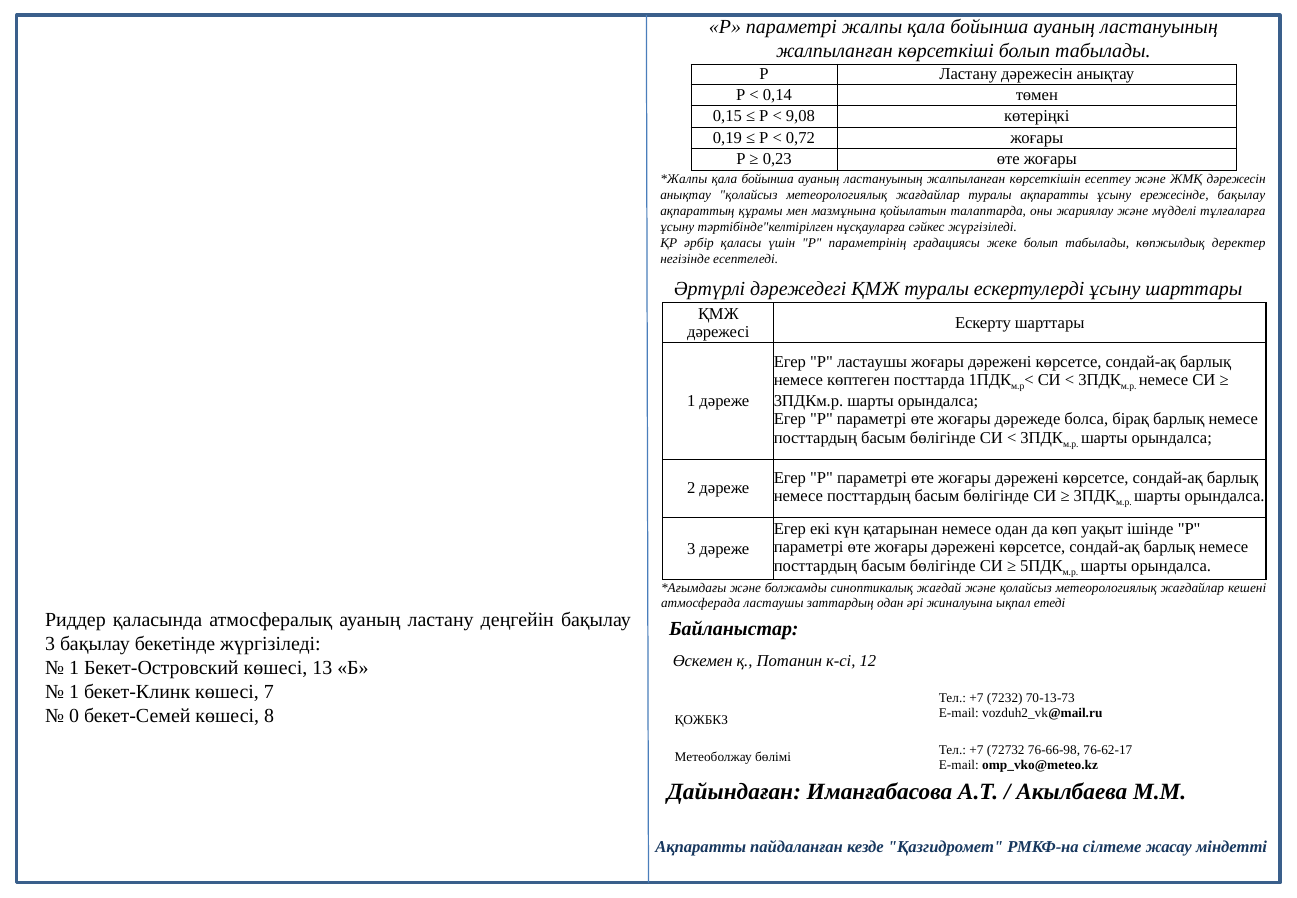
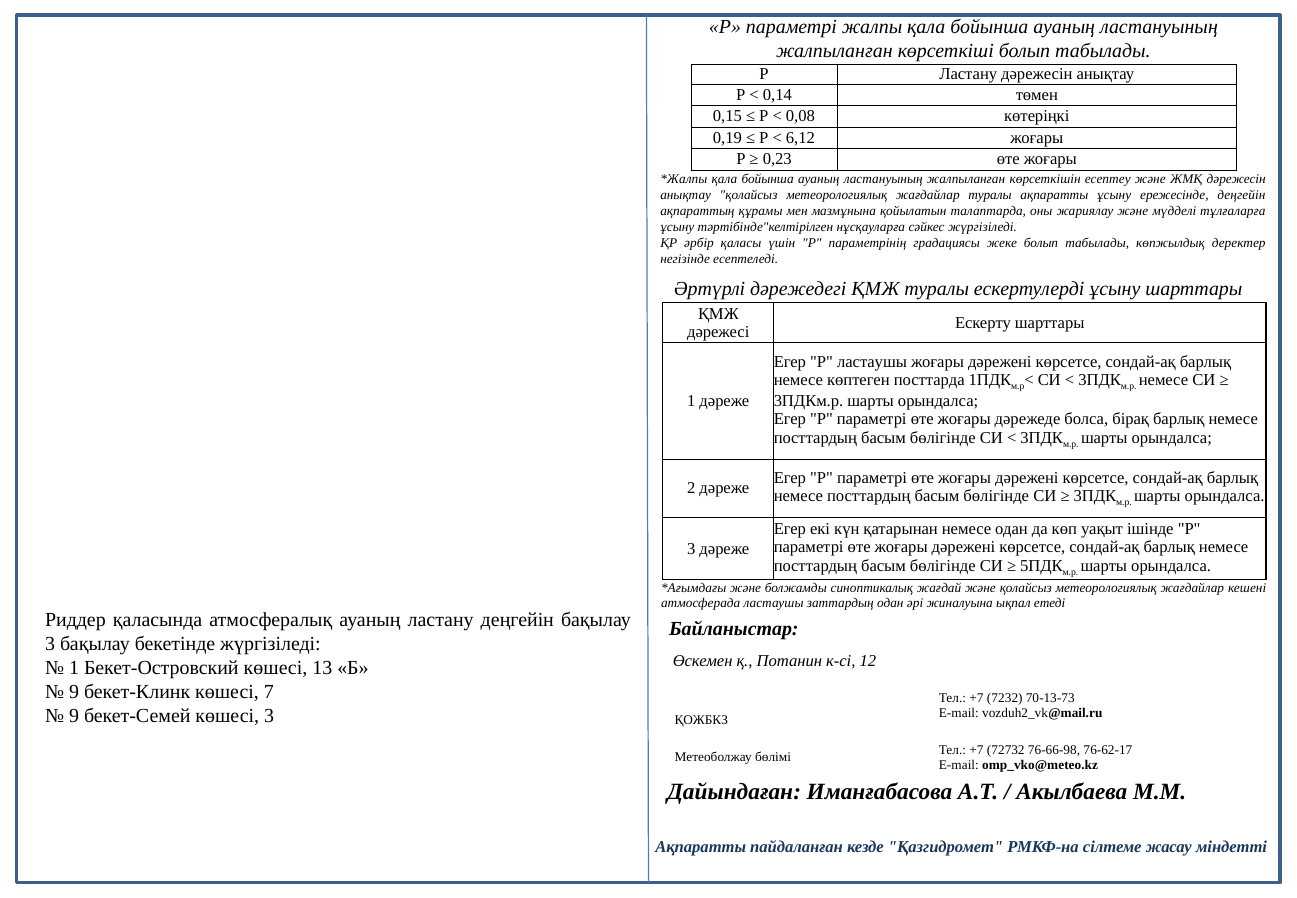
9,08: 9,08 -> 0,08
0,72: 0,72 -> 6,12
ережесінде бақылау: бақылау -> деңгейін
1 at (74, 692): 1 -> 9
0 at (74, 716): 0 -> 9
көшесі 8: 8 -> 3
